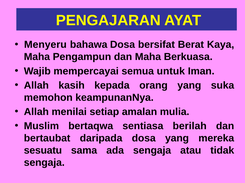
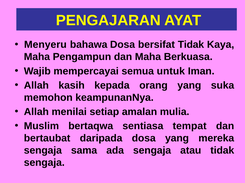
bersifat Berat: Berat -> Tidak
berilah: berilah -> tempat
sesuatu at (43, 151): sesuatu -> sengaja
